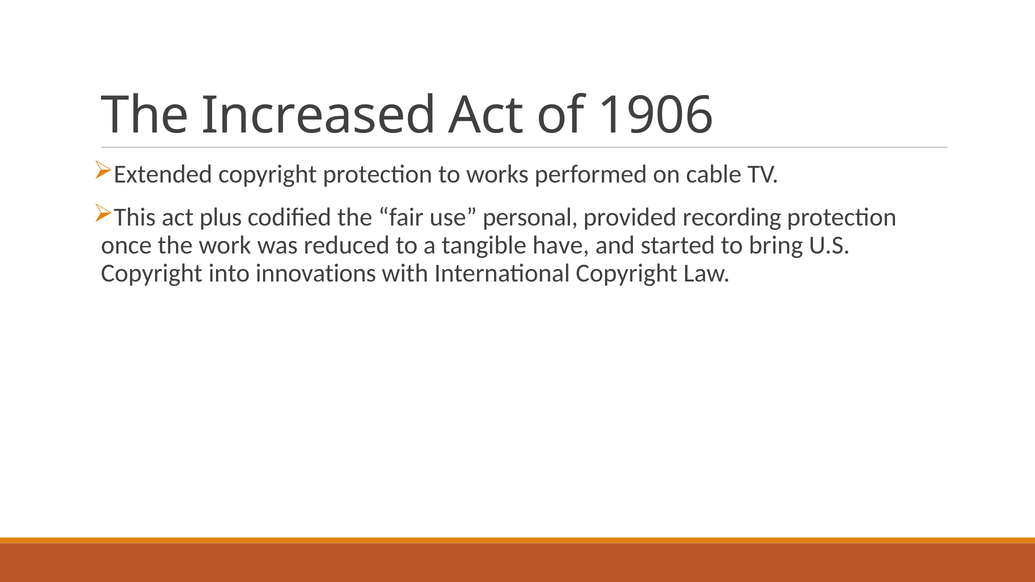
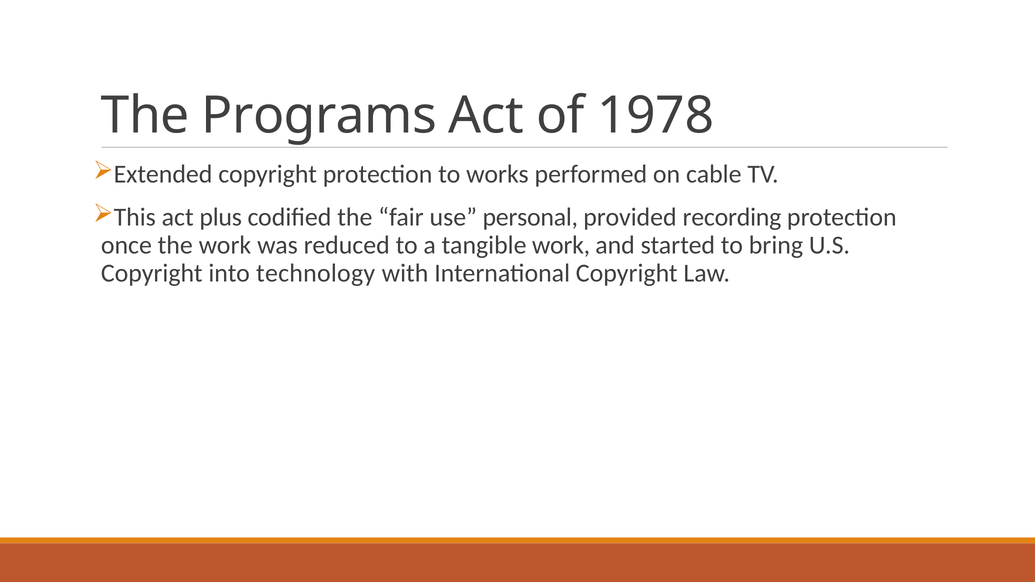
Increased: Increased -> Programs
1906: 1906 -> 1978
tangible have: have -> work
innovations: innovations -> technology
